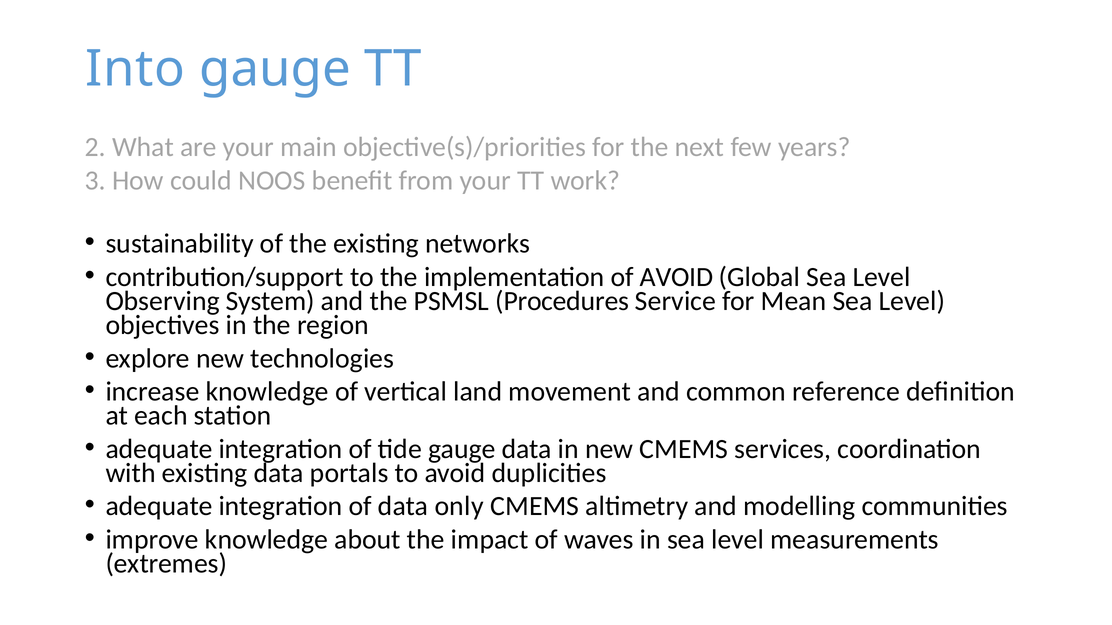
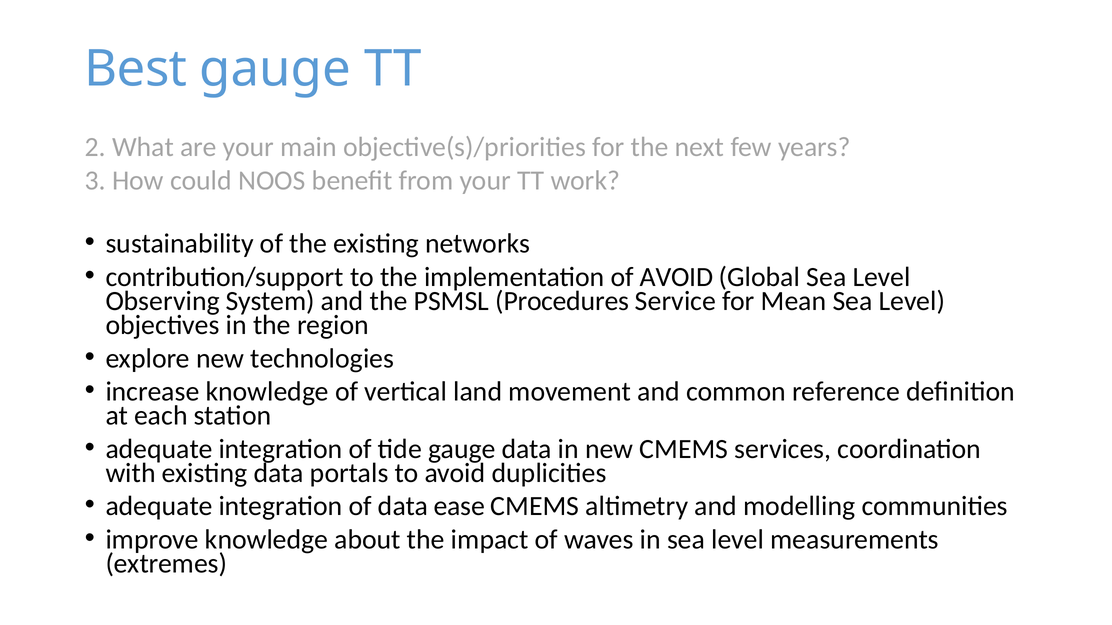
Into: Into -> Best
only: only -> ease
